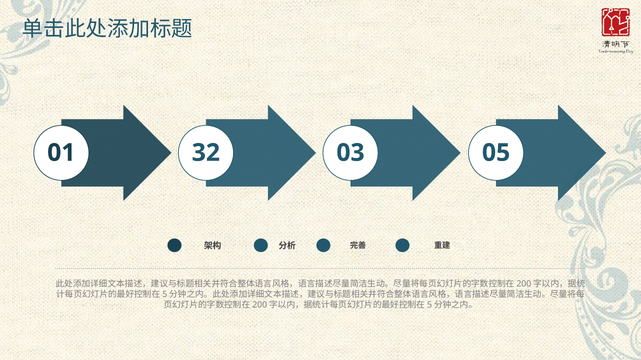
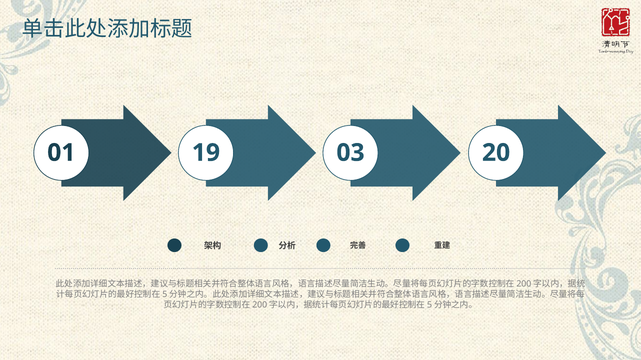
32: 32 -> 19
05: 05 -> 20
